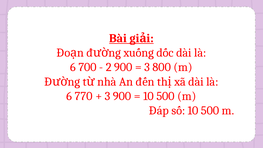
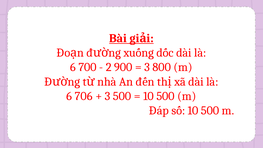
770: 770 -> 706
3 900: 900 -> 500
